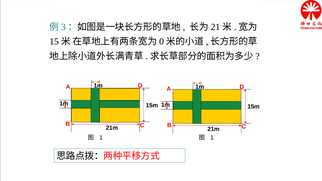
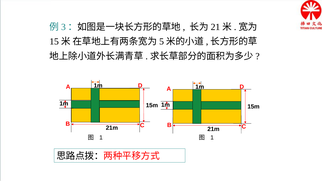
0: 0 -> 5
